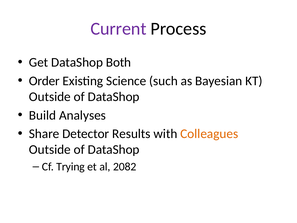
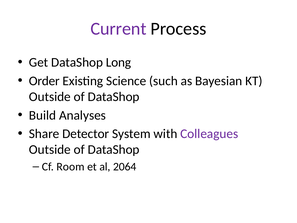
Both: Both -> Long
Results: Results -> System
Colleagues colour: orange -> purple
Trying: Trying -> Room
2082: 2082 -> 2064
